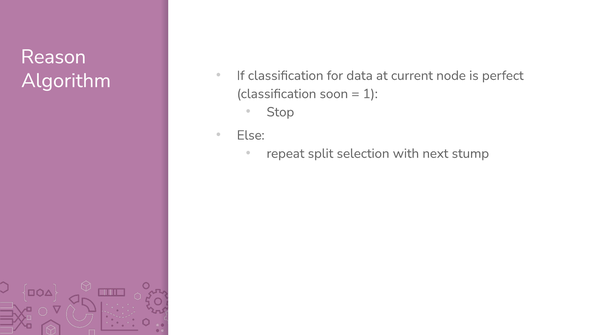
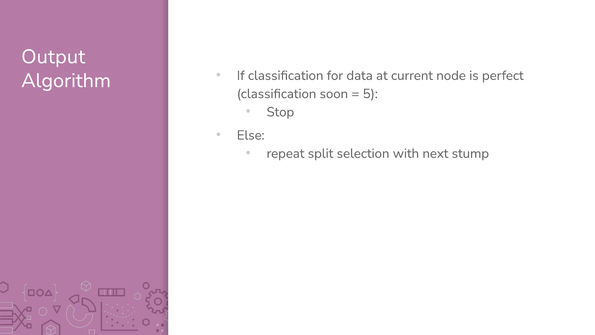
Reason: Reason -> Output
1: 1 -> 5
